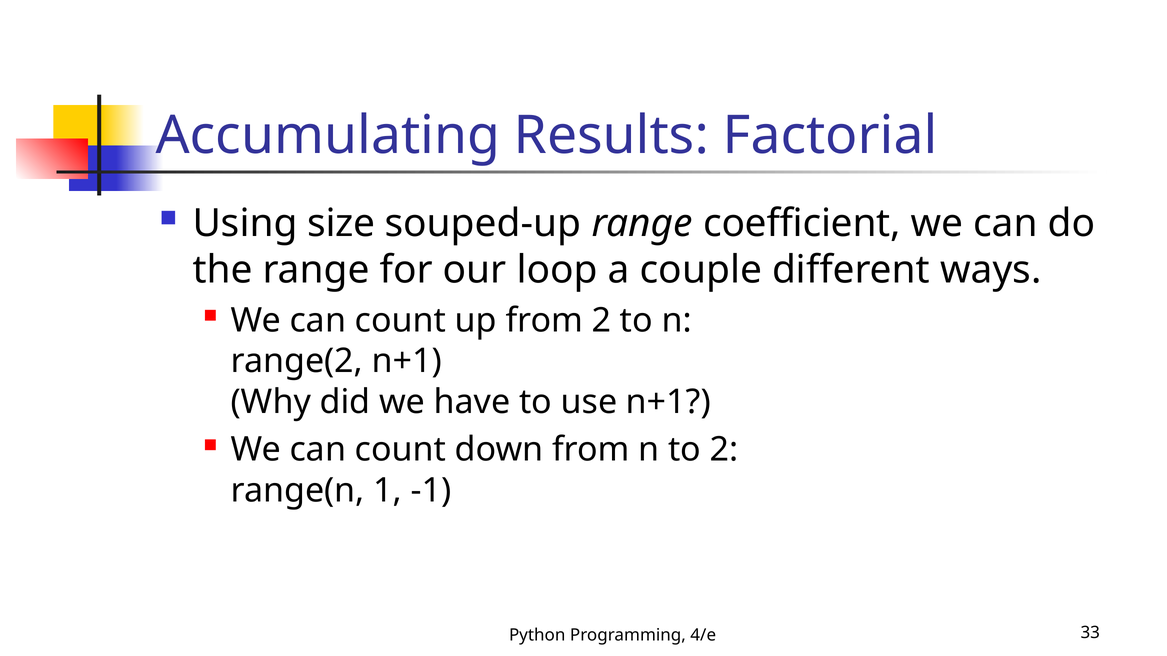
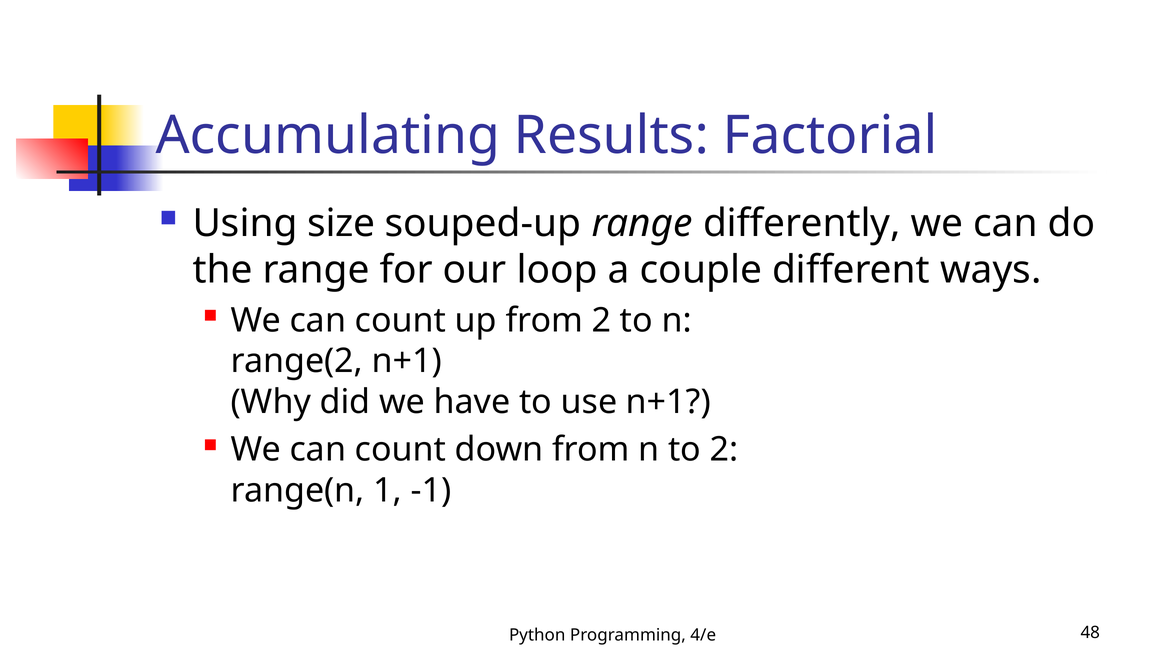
coefficient: coefficient -> differently
33: 33 -> 48
